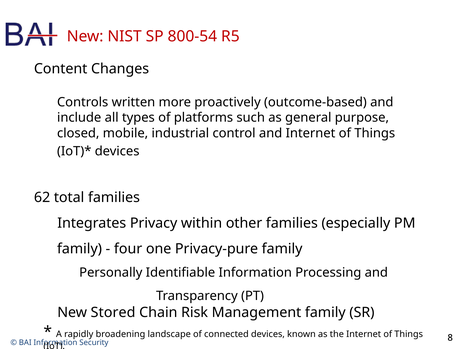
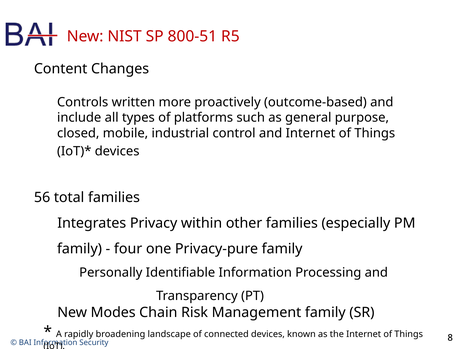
800-54: 800-54 -> 800-51
62: 62 -> 56
Stored: Stored -> Modes
